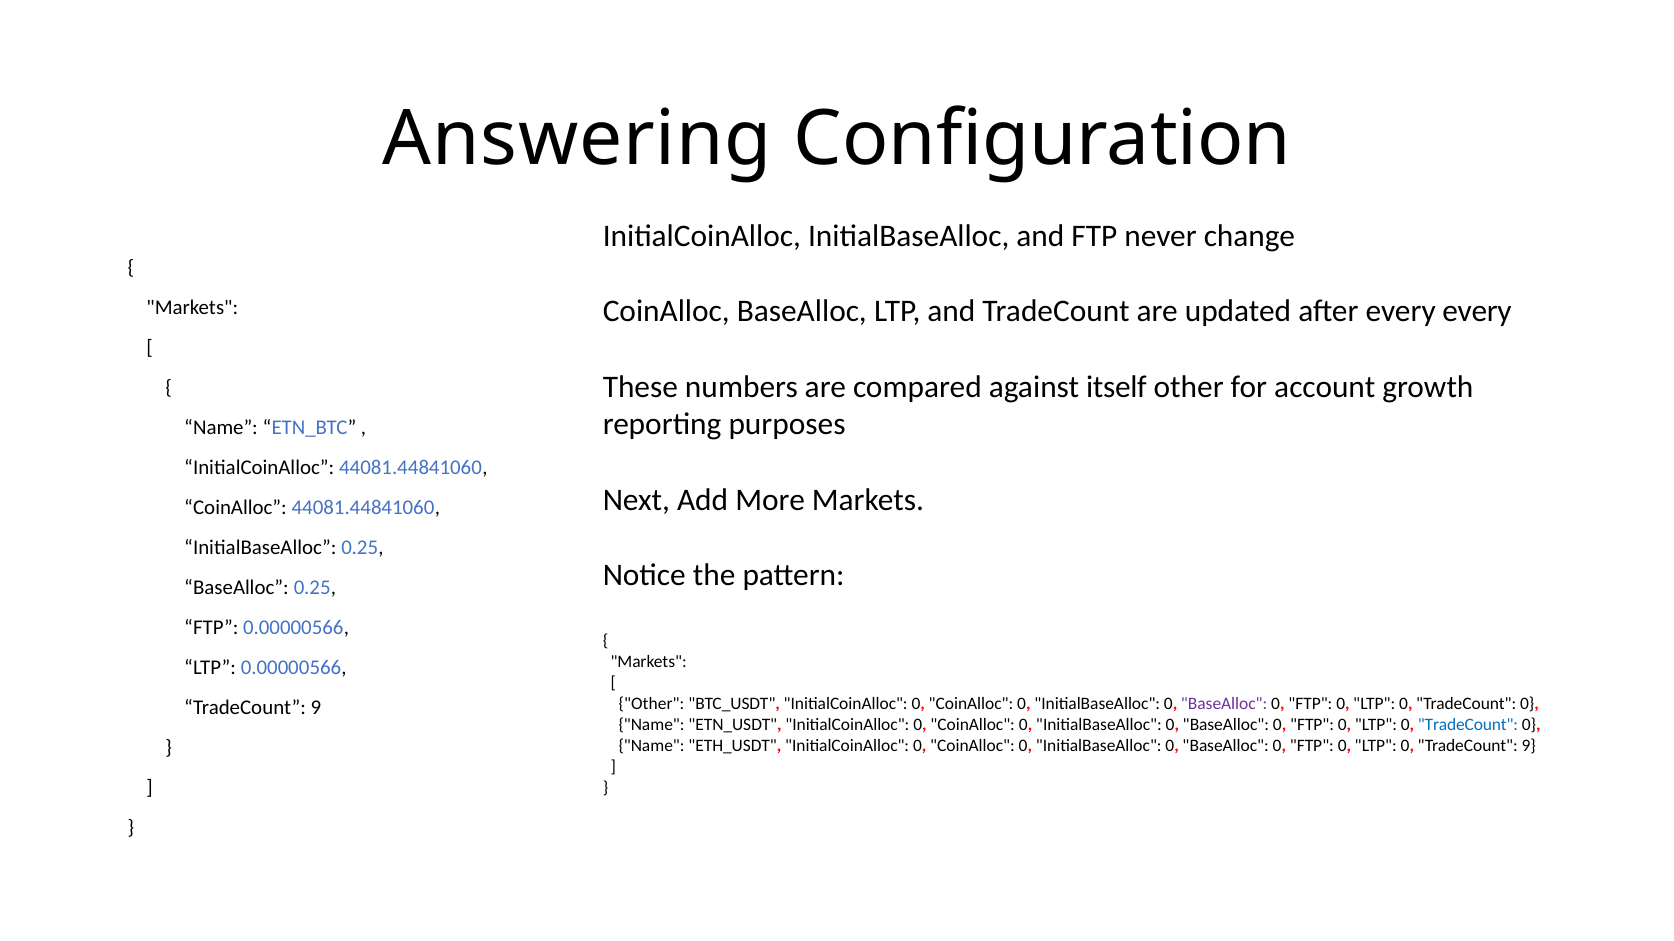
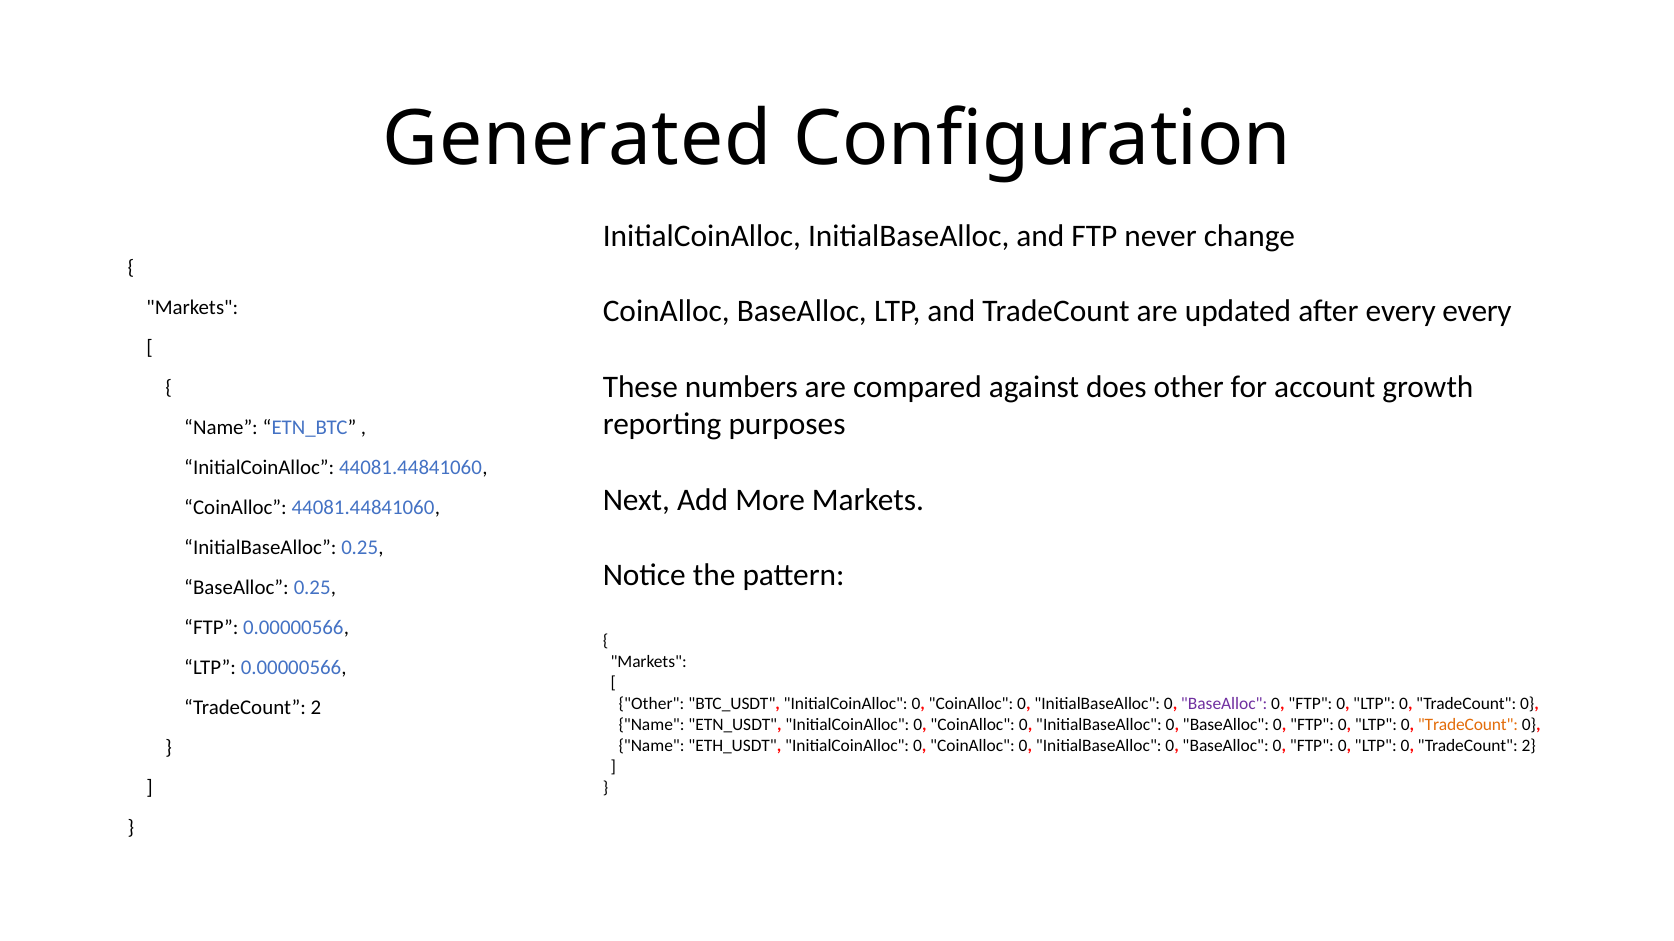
Answering: Answering -> Generated
itself: itself -> does
9 at (316, 709): 9 -> 2
TradeCount at (1468, 725) colour: blue -> orange
0 TradeCount 9: 9 -> 2
